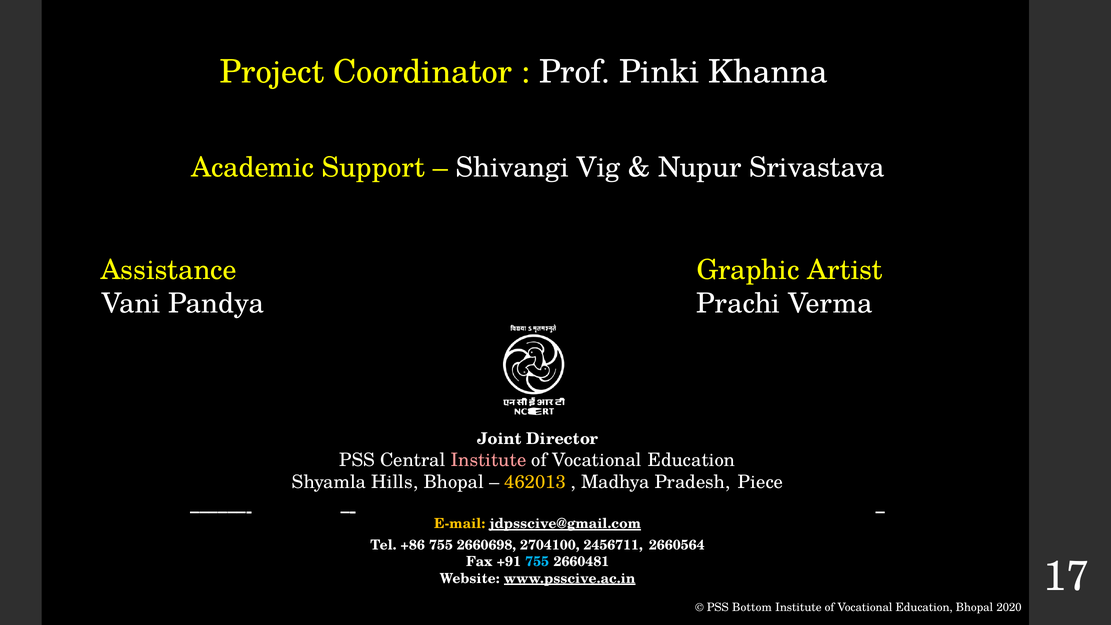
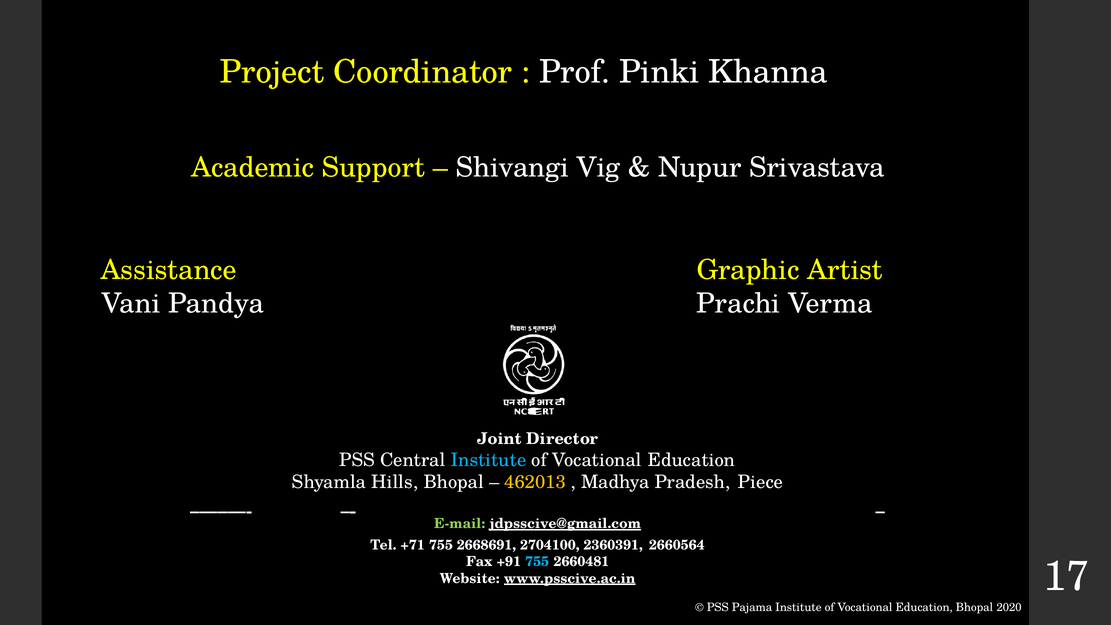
Institute at (489, 460) colour: pink -> light blue
E-mail colour: yellow -> light green
+86: +86 -> +71
2660698: 2660698 -> 2668691
2456711: 2456711 -> 2360391
Bottom: Bottom -> Pajama
